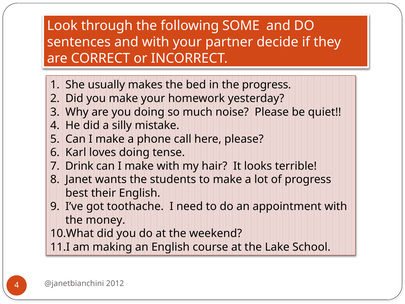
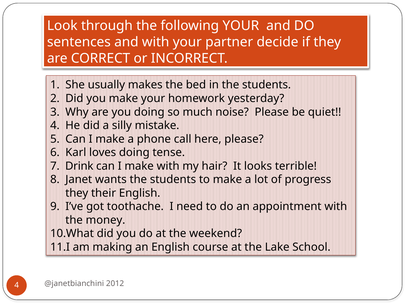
following SOME: SOME -> YOUR
in the progress: progress -> students
best at (77, 193): best -> they
